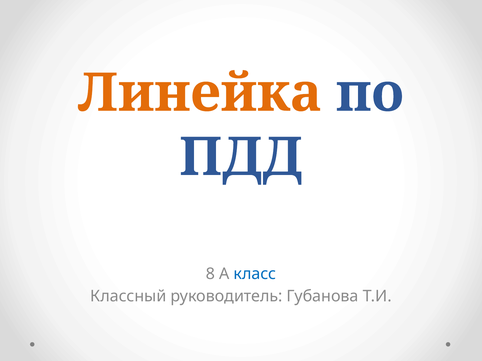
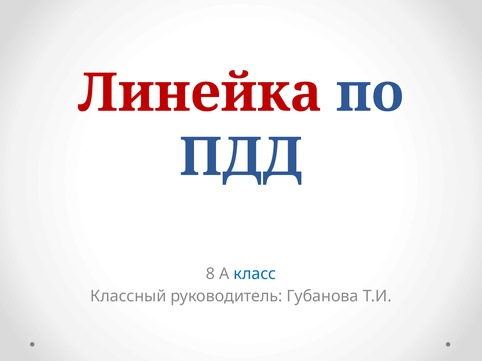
Линейка colour: orange -> red
